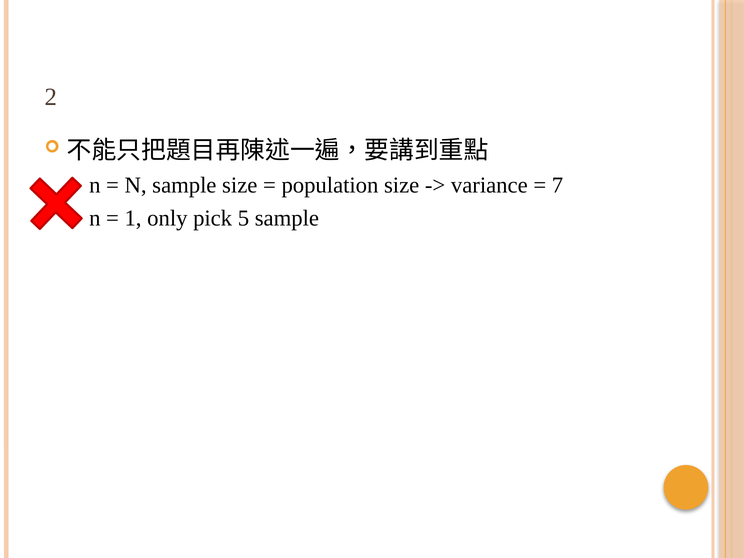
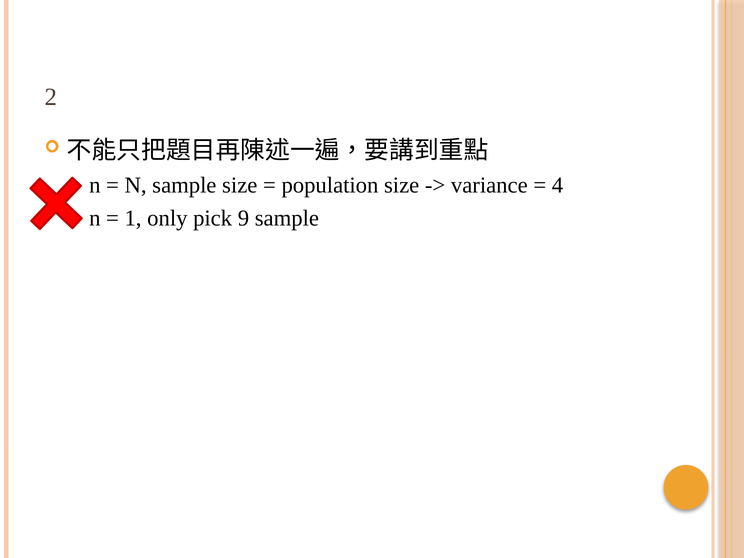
7: 7 -> 4
5: 5 -> 9
